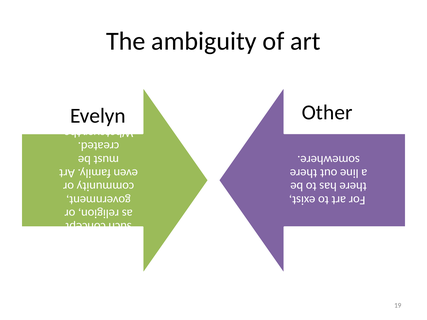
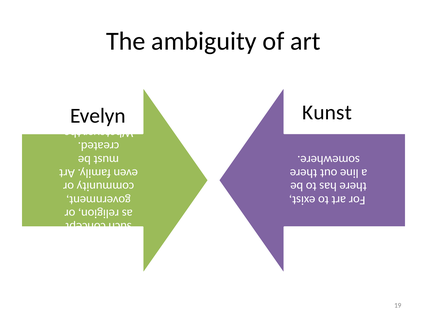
Other: Other -> Kunst
